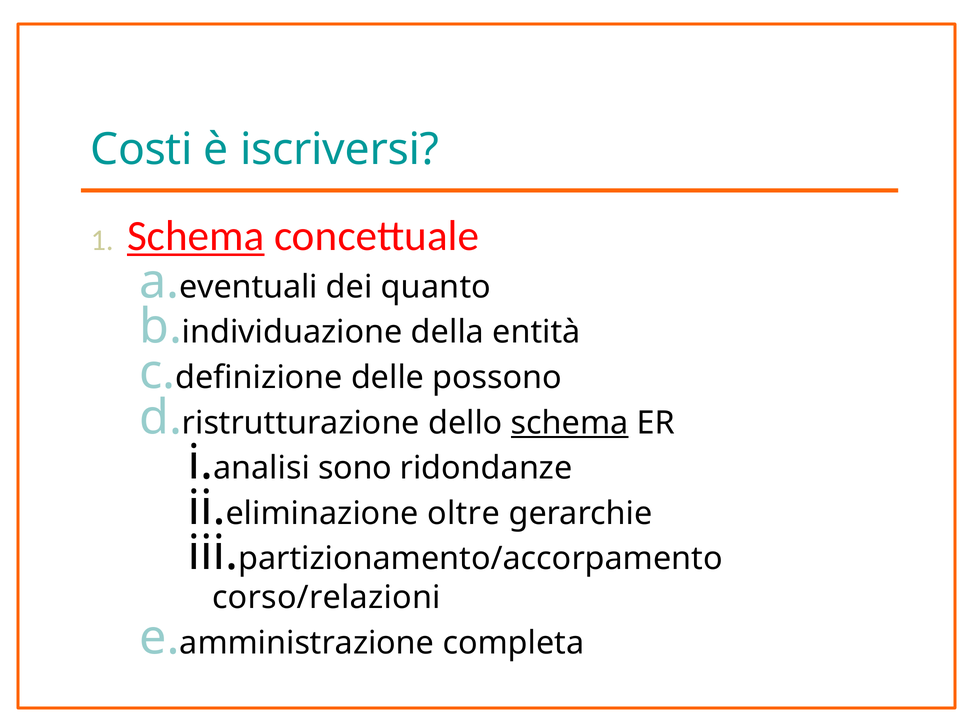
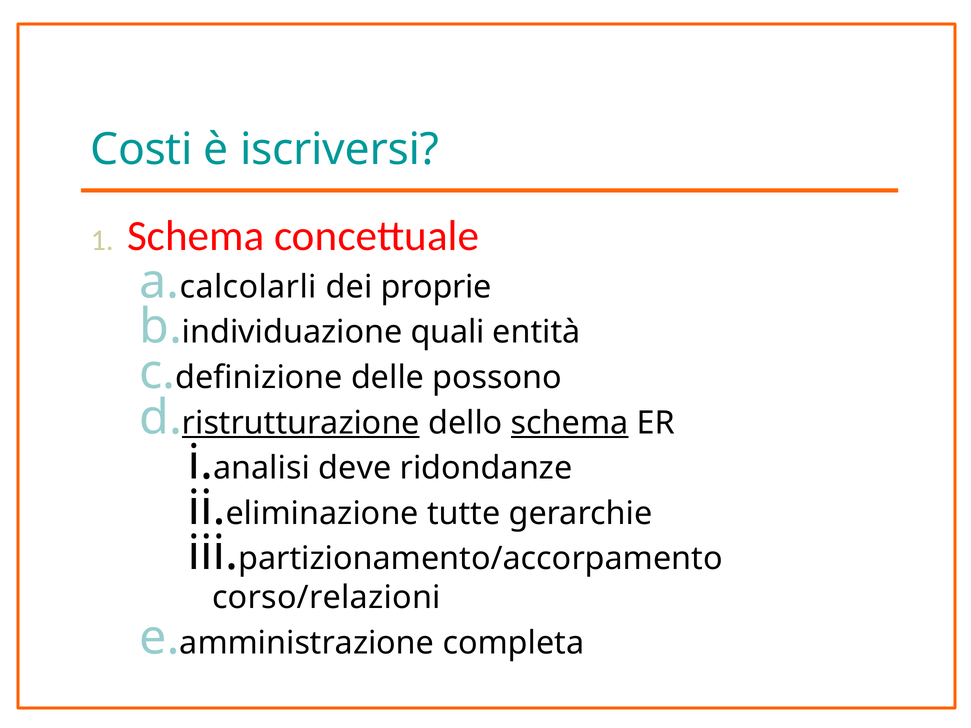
Schema at (196, 236) underline: present -> none
eventuali: eventuali -> calcolarli
quanto: quanto -> proprie
della: della -> quali
ristrutturazione underline: none -> present
sono: sono -> deve
oltre: oltre -> tutte
